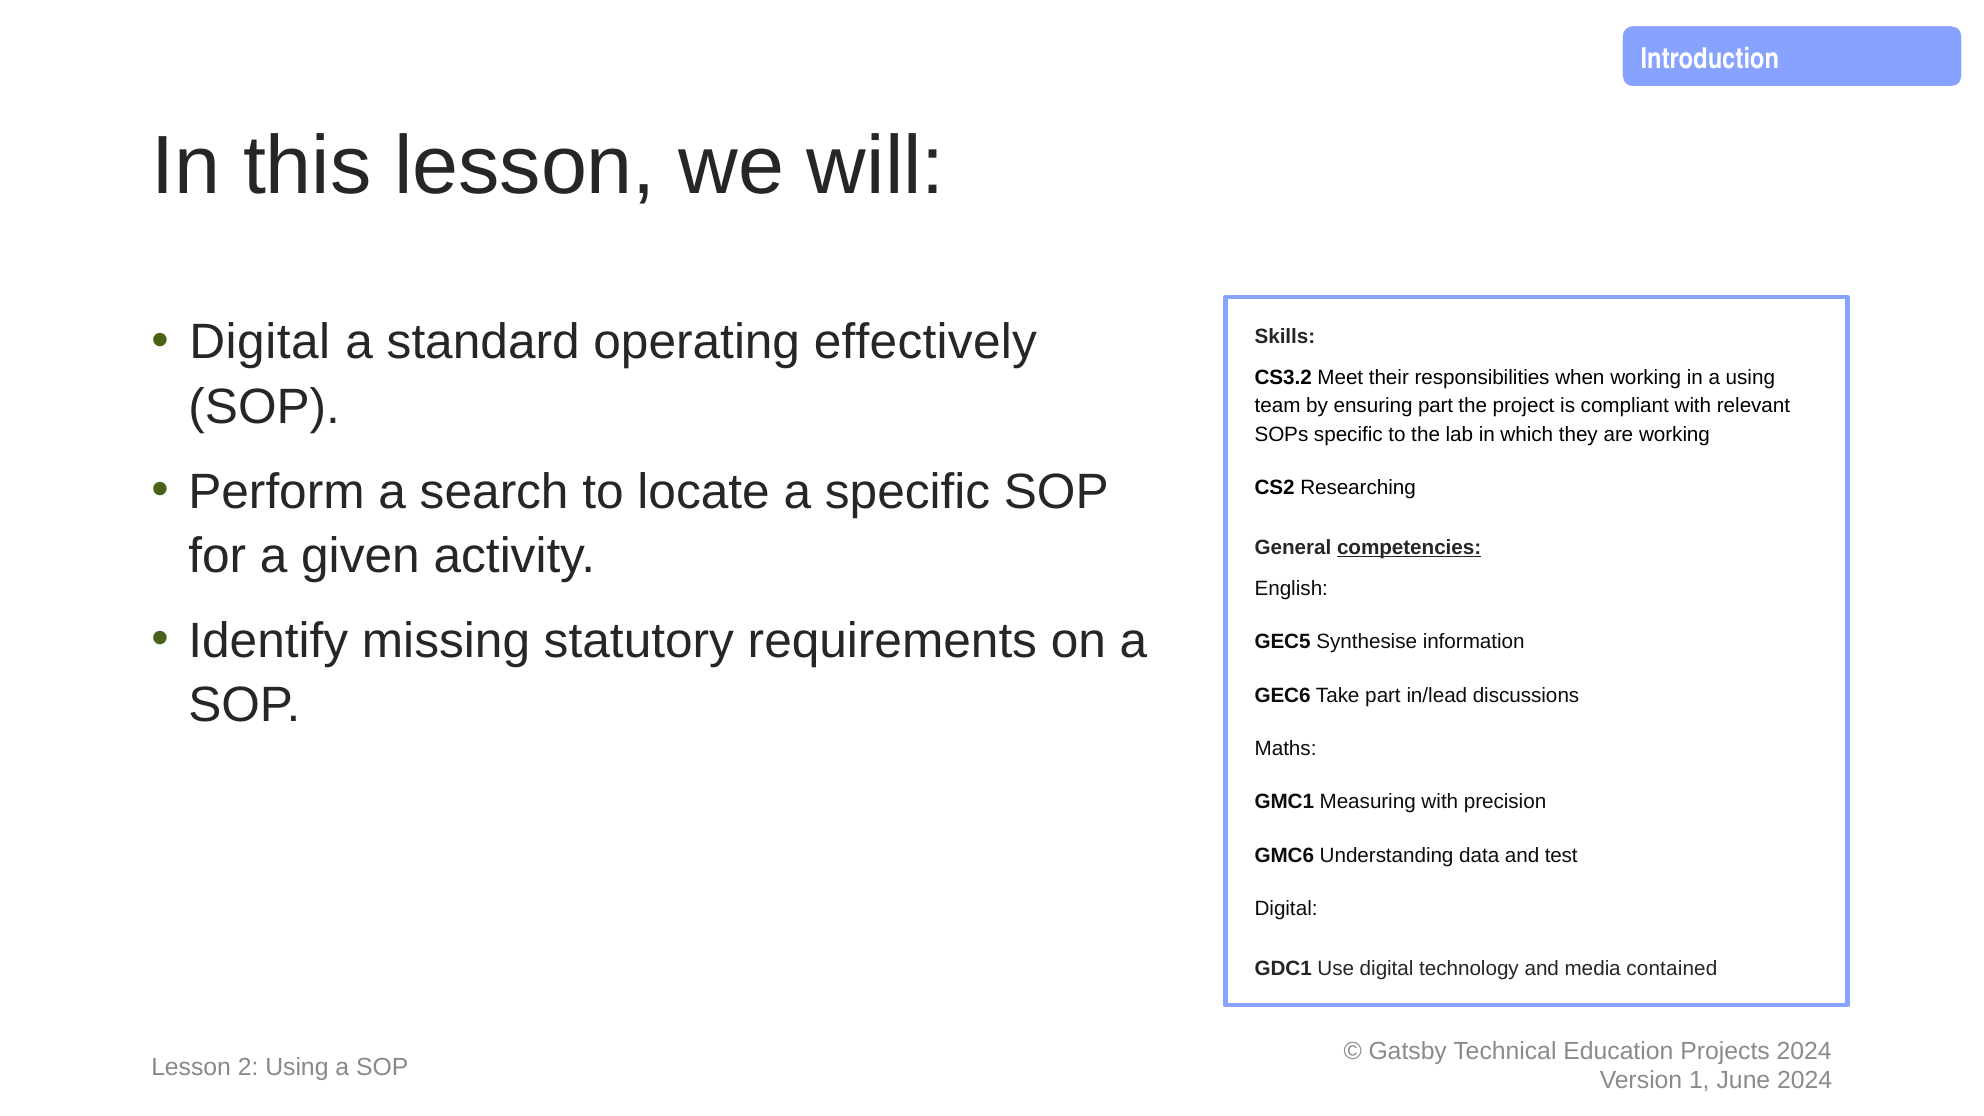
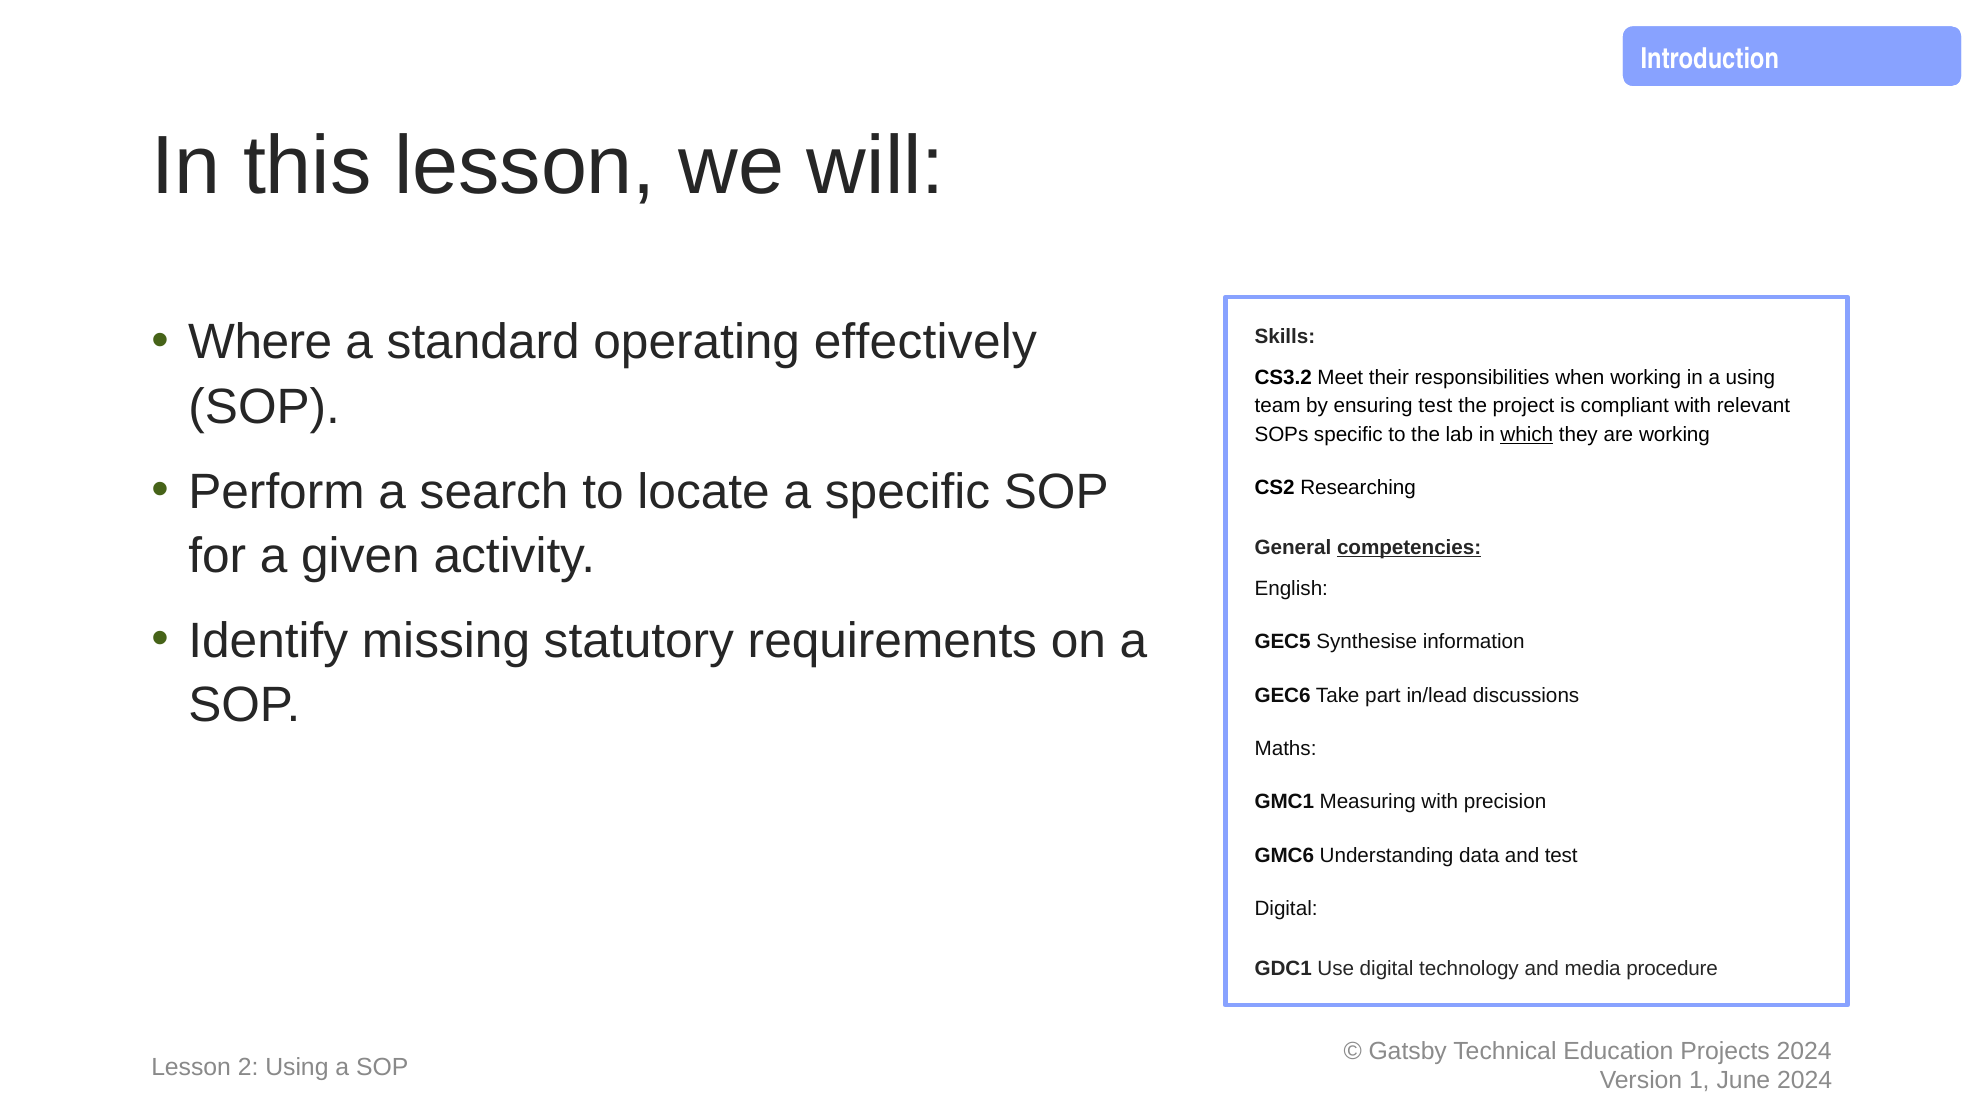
Digital at (260, 342): Digital -> Where
ensuring part: part -> test
which underline: none -> present
contained: contained -> procedure
